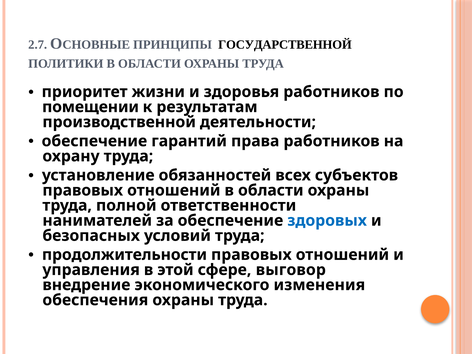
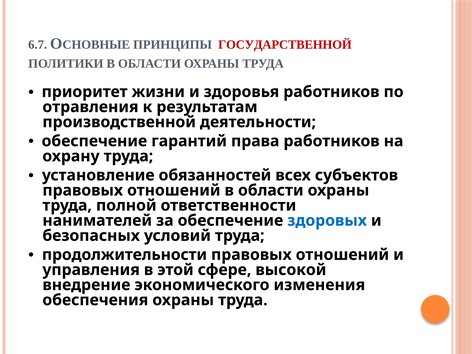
2.7: 2.7 -> 6.7
ГОСУДАРСТВЕННОЙ colour: black -> red
помещении: помещении -> отравления
выговор: выговор -> высокой
